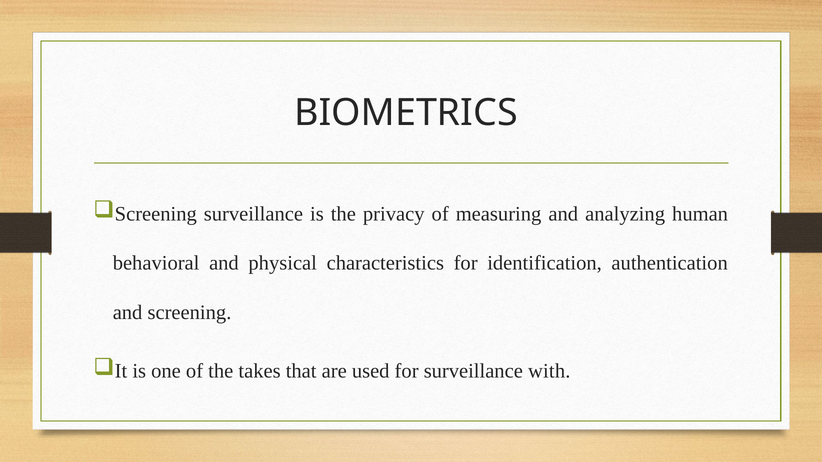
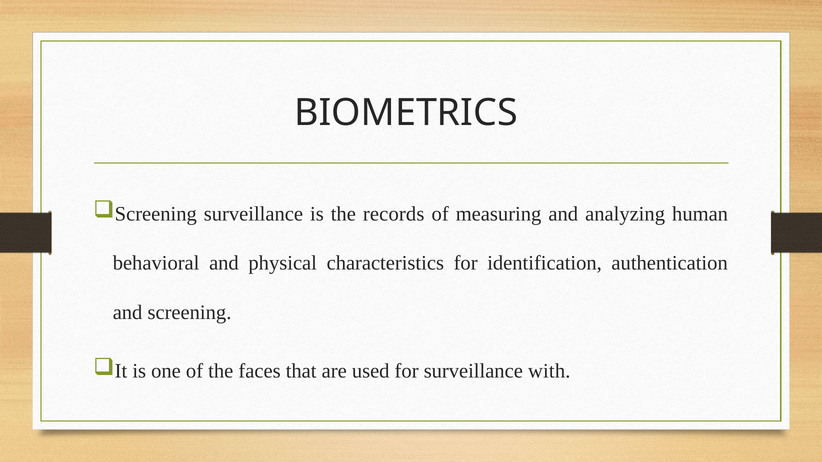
privacy: privacy -> records
takes: takes -> faces
